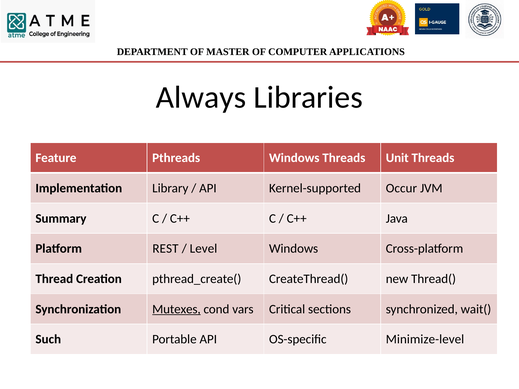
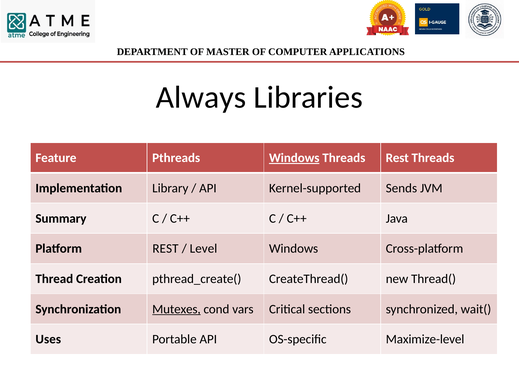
Windows at (294, 158) underline: none -> present
Threads Unit: Unit -> Rest
Occur: Occur -> Sends
Such: Such -> Uses
Minimize-level: Minimize-level -> Maximize-level
